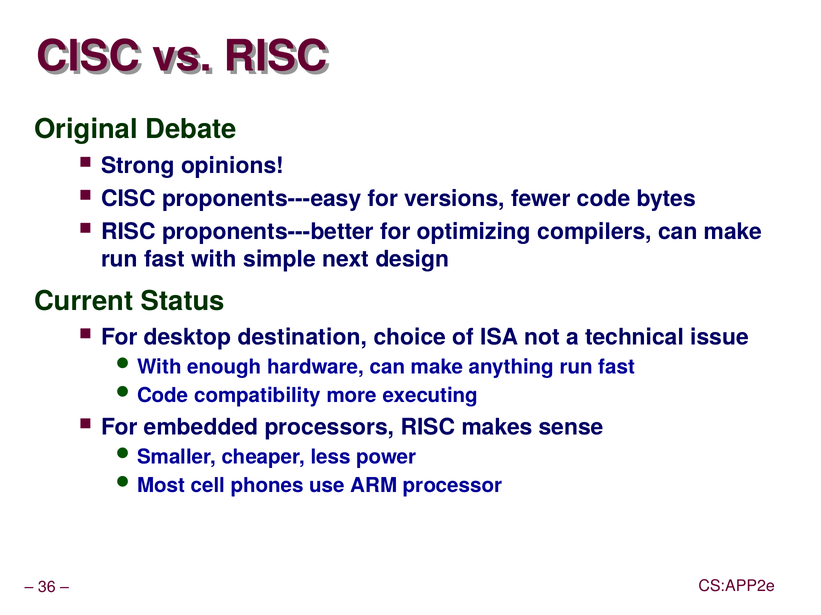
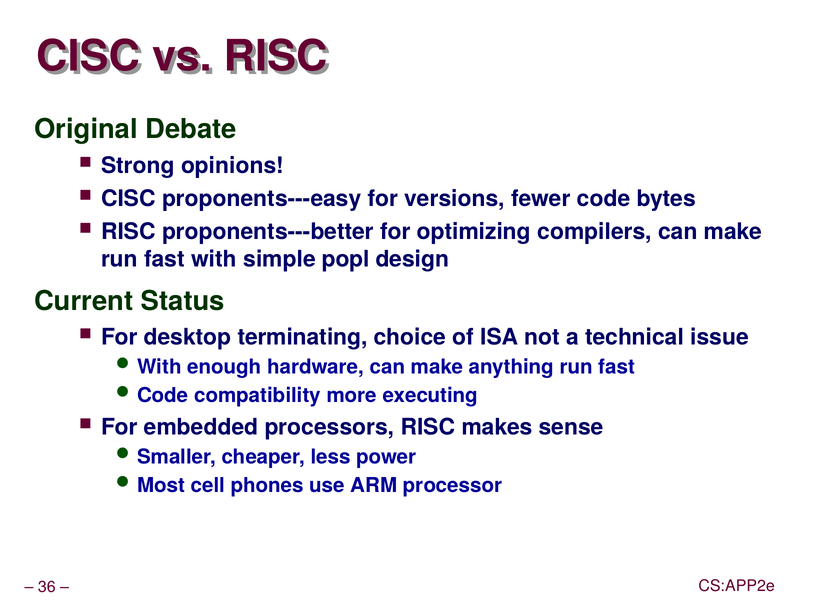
next: next -> popl
destination: destination -> terminating
